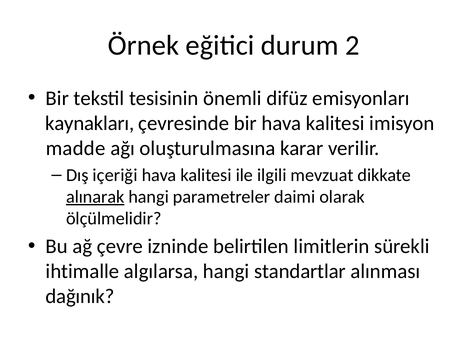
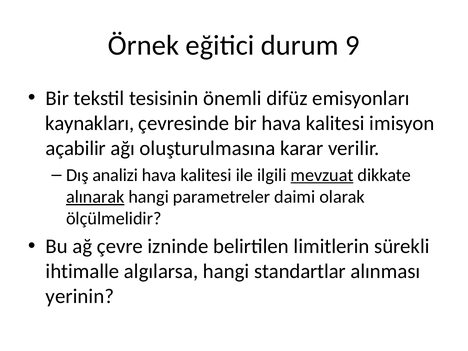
2: 2 -> 9
madde: madde -> açabilir
içeriği: içeriği -> analizi
mevzuat underline: none -> present
dağınık: dağınık -> yerinin
